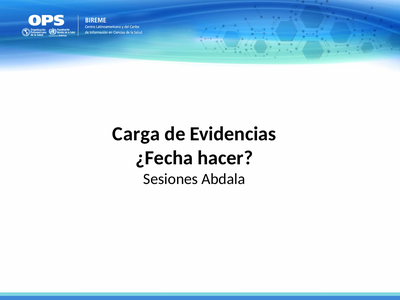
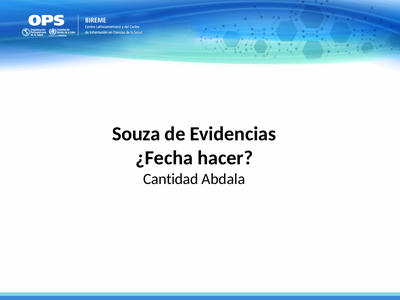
Carga: Carga -> Souza
Sesiones: Sesiones -> Cantidad
